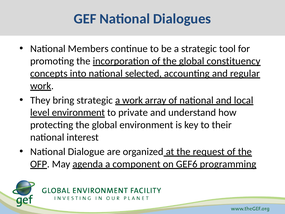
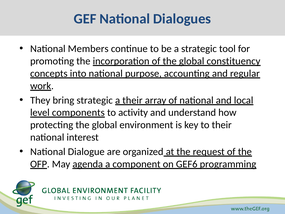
selected: selected -> purpose
a work: work -> their
level environment: environment -> components
private: private -> activity
